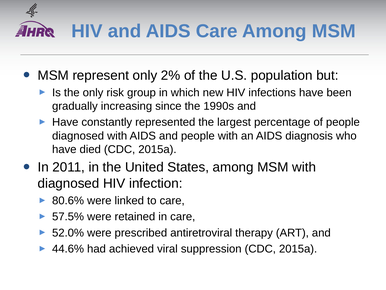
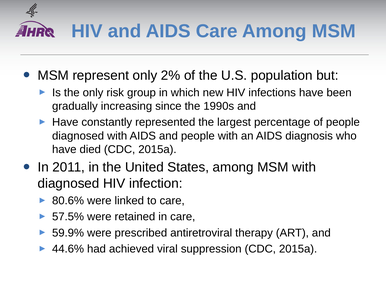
52.0%: 52.0% -> 59.9%
